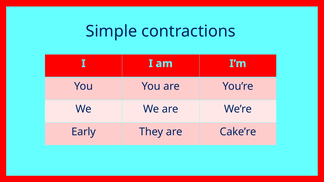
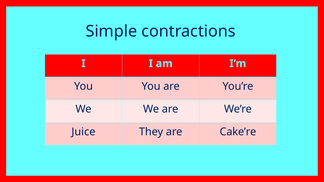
Early: Early -> Juice
